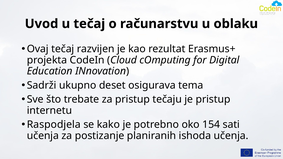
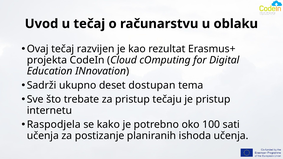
osigurava: osigurava -> dostupan
154: 154 -> 100
